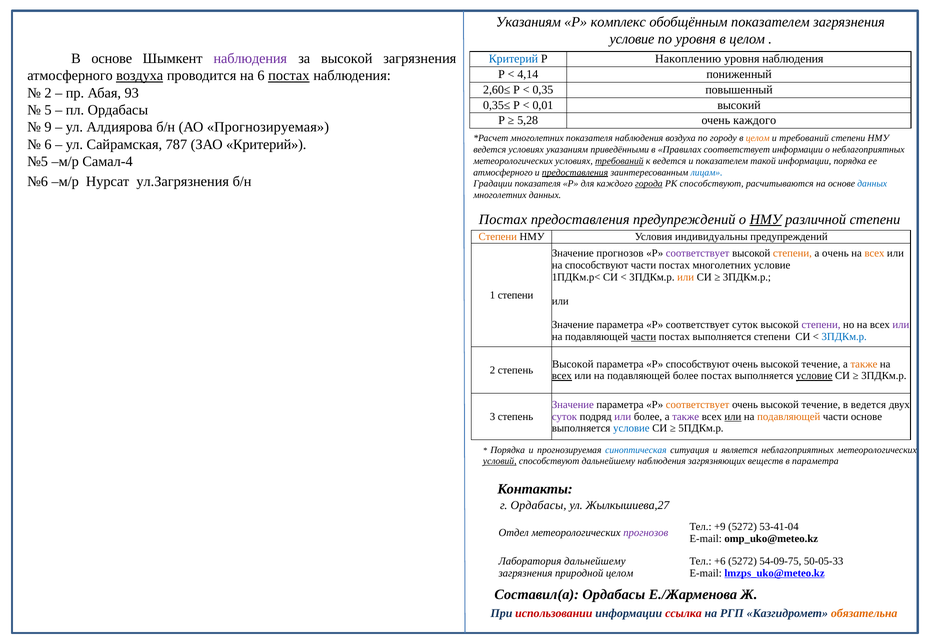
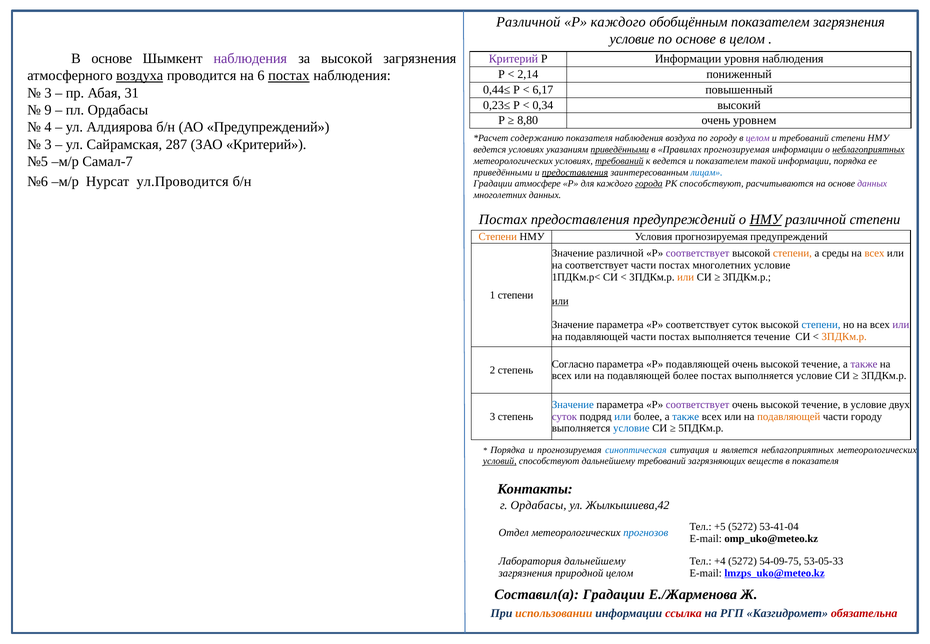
Указаниям at (528, 22): Указаниям -> Различной
Р комплекс: комплекс -> каждого
по уровня: уровня -> основе
Критерий at (513, 59) colour: blue -> purple
Р Накоплению: Накоплению -> Информации
4,14: 4,14 -> 2,14
2,60≤: 2,60≤ -> 0,44≤
0,35: 0,35 -> 6,17
2 at (48, 93): 2 -> 3
93: 93 -> 31
0,35≤: 0,35≤ -> 0,23≤
0,01: 0,01 -> 0,34
5: 5 -> 9
5,28: 5,28 -> 8,80
очень каждого: каждого -> уровнем
9: 9 -> 4
АО Прогнозируемая: Прогнозируемая -> Предупреждений
многолетних at (537, 138): многолетних -> содержанию
целом at (758, 138) colour: orange -> purple
6 at (48, 144): 6 -> 3
787: 787 -> 287
приведёнными at (620, 150) underline: none -> present
Правилах соответствует: соответствует -> прогнозируемая
неблагоприятных at (868, 150) underline: none -> present
Самал-4: Самал-4 -> Самал-7
атмосферного at (503, 172): атмосферного -> приведёнными
ул.Загрязнения: ул.Загрязнения -> ул.Проводится
Градации показателя: показателя -> атмосфере
данных at (872, 184) colour: blue -> purple
Условия индивидуальны: индивидуальны -> прогнозируемая
Значение прогнозов: прогнозов -> различной
а очень: очень -> среды
на способствуют: способствуют -> соответствует
или at (560, 301) underline: none -> present
степени at (821, 325) colour: purple -> blue
части at (643, 337) underline: present -> none
выполняется степени: степени -> течение
3ПДКм.р at (844, 337) colour: blue -> orange
Высокой at (573, 364): Высокой -> Согласно
Р способствуют: способствуют -> подавляющей
также at (864, 364) colour: orange -> purple
всех at (562, 376) underline: present -> none
условие at (814, 376) underline: present -> none
Значение at (573, 404) colour: purple -> blue
соответствует at (698, 404) colour: orange -> purple
в ведется: ведется -> условие
или at (623, 416) colour: purple -> blue
также at (686, 416) colour: purple -> blue
или at (733, 416) underline: present -> none
части основе: основе -> городу
дальнейшему наблюдения: наблюдения -> требований
в параметра: параметра -> показателя
Жылкышиева,27: Жылкышиева,27 -> Жылкышиева,42
+9: +9 -> +5
прогнозов at (646, 533) colour: purple -> blue
+6: +6 -> +4
50-05-33: 50-05-33 -> 53-05-33
Составил(а Ордабасы: Ордабасы -> Градации
использовании colour: red -> orange
обязательна colour: orange -> red
